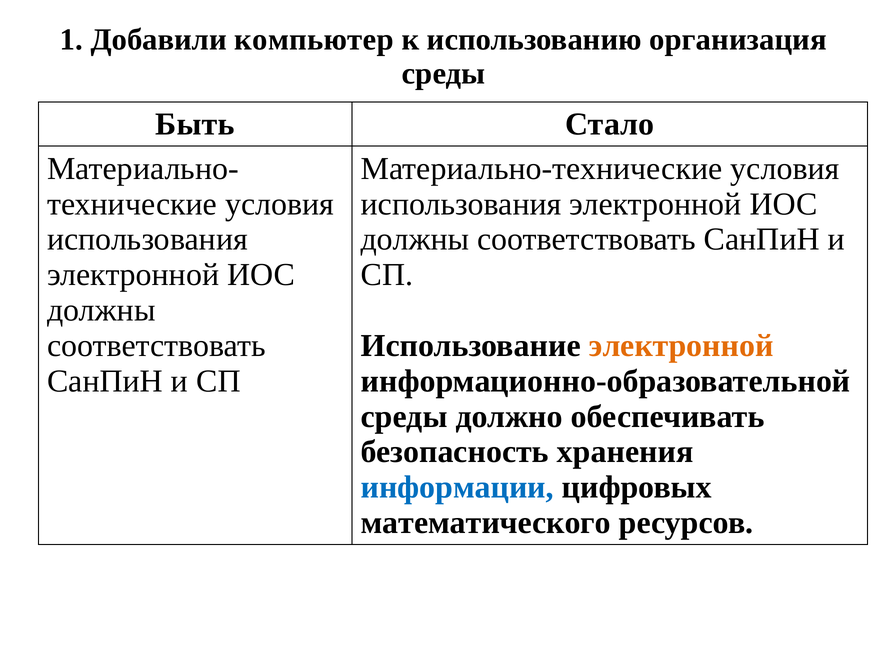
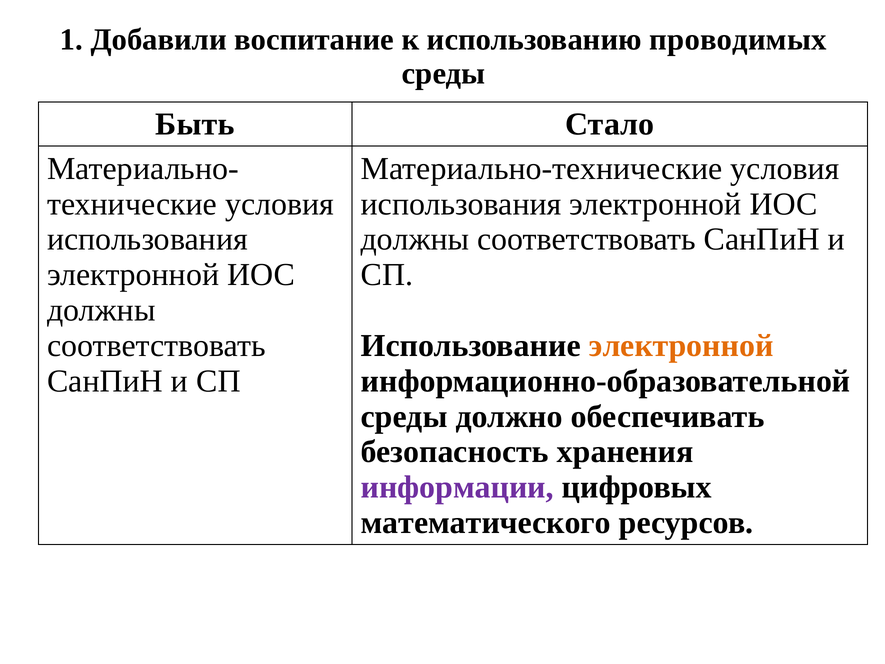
компьютер: компьютер -> воспитание
организация: организация -> проводимых
информации colour: blue -> purple
